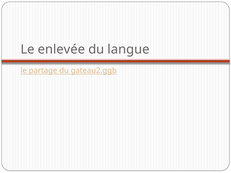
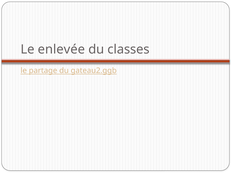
langue: langue -> classes
